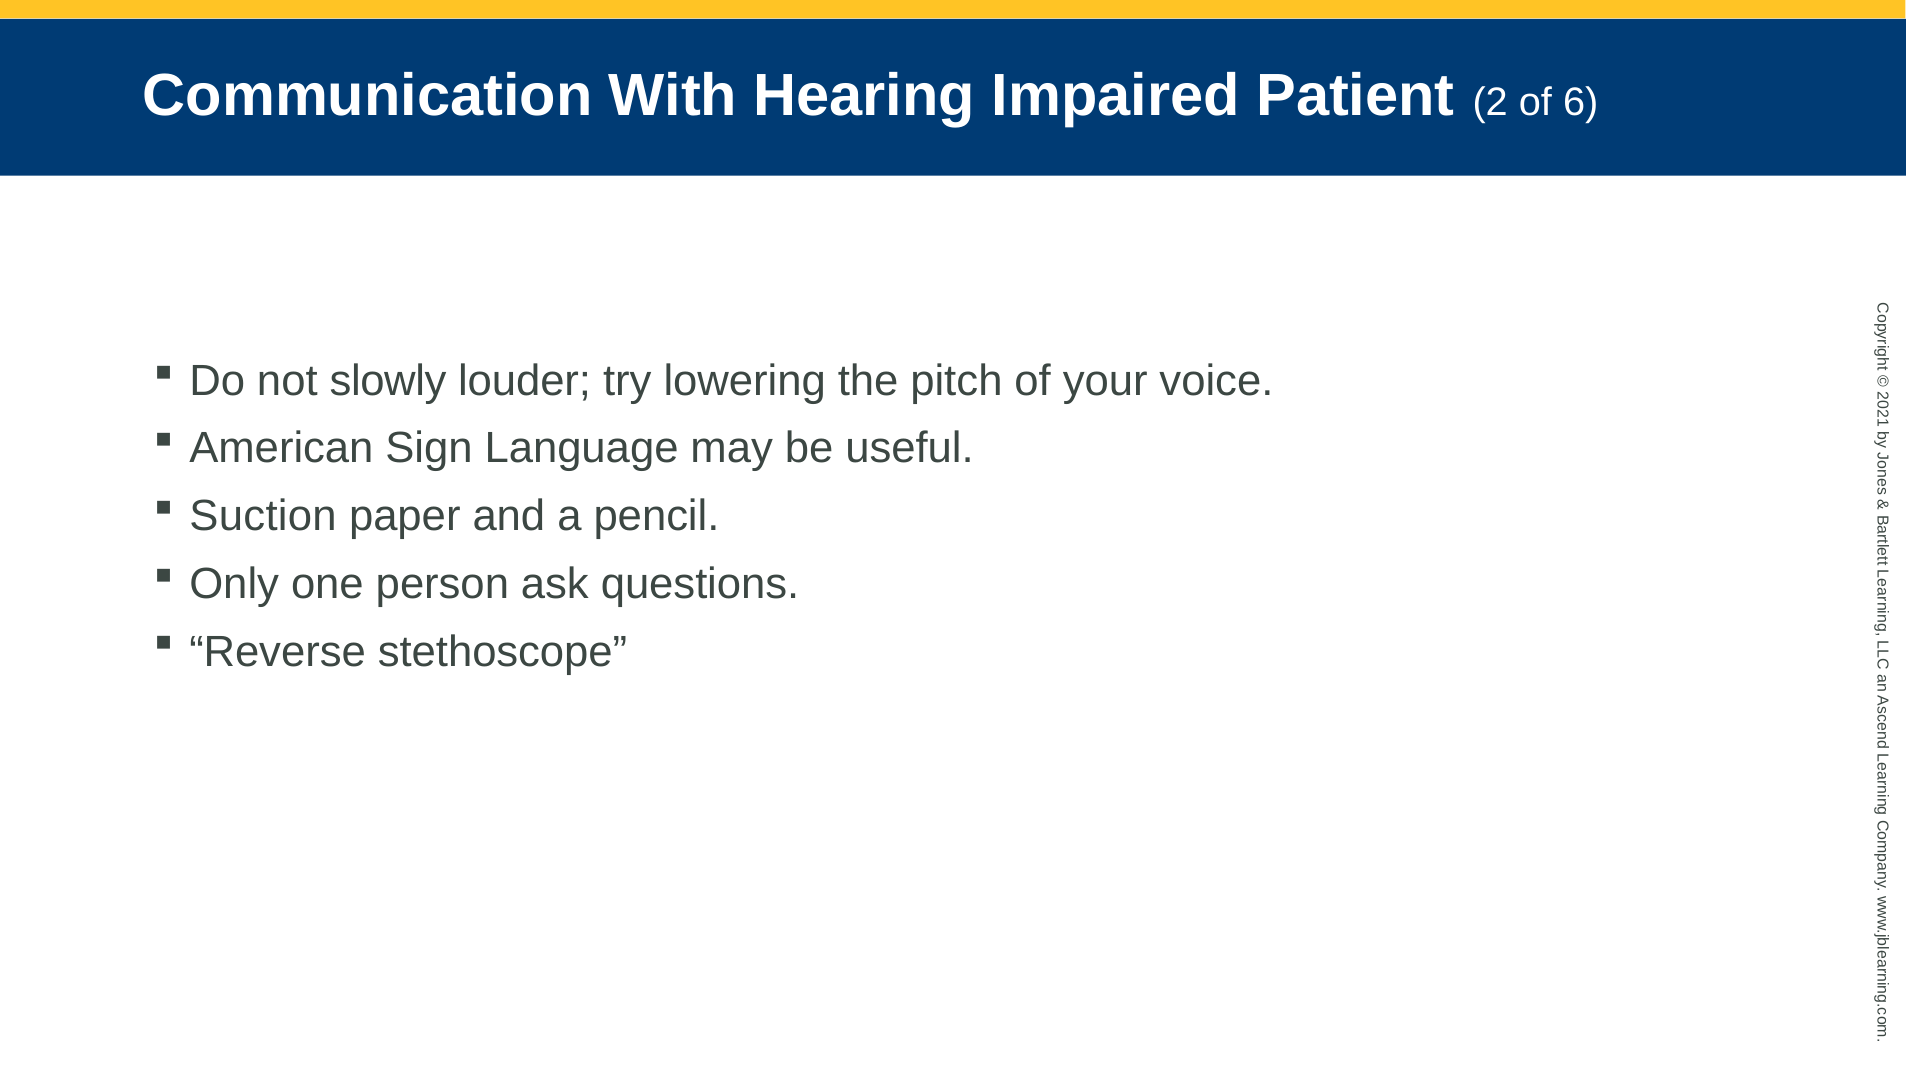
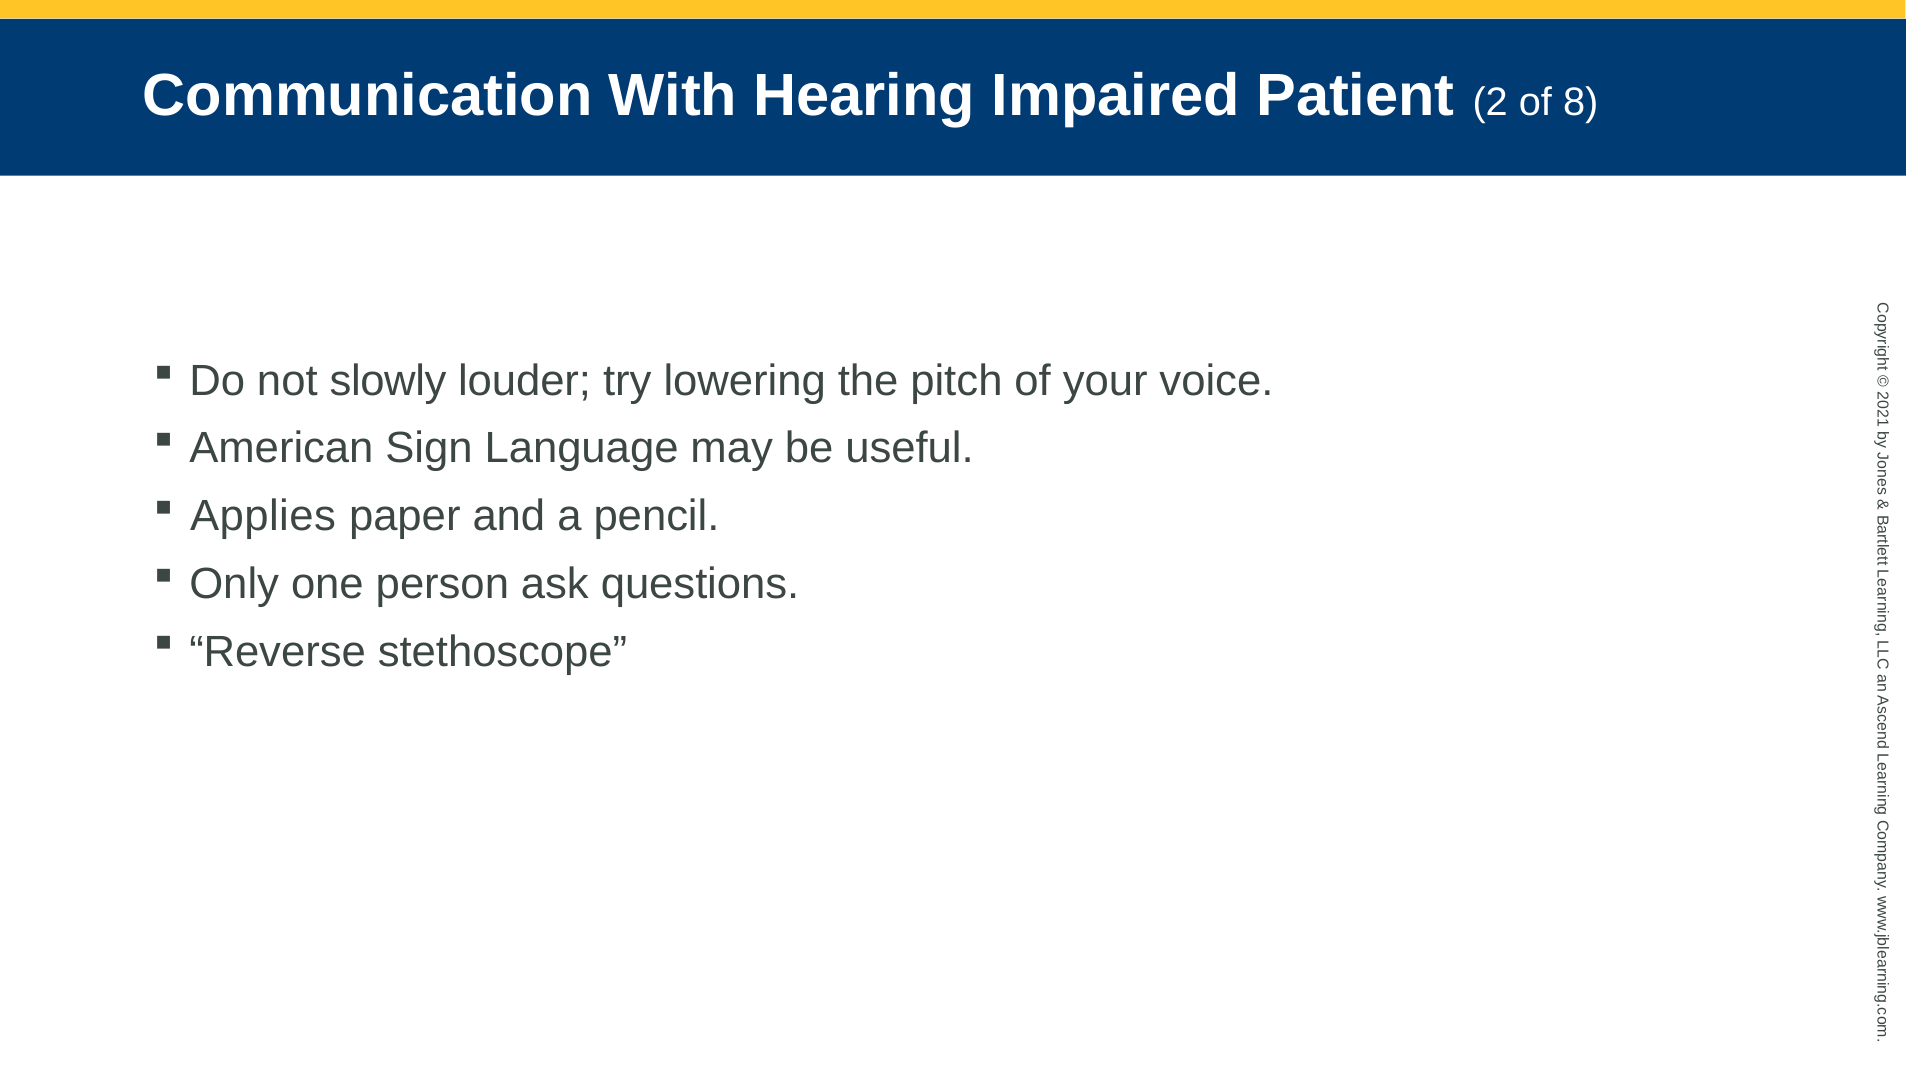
6: 6 -> 8
Suction: Suction -> Applies
